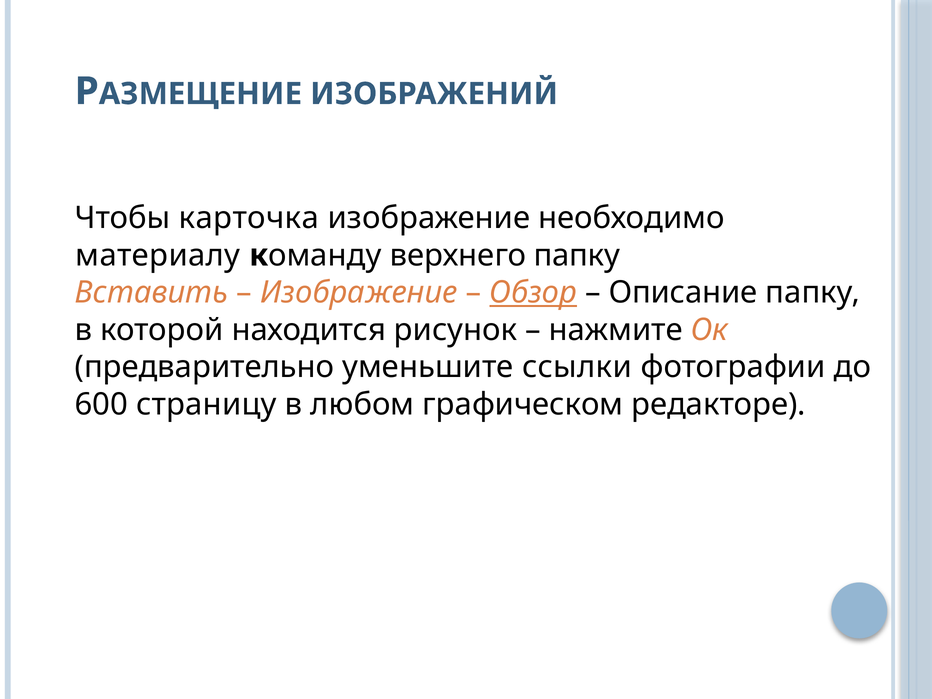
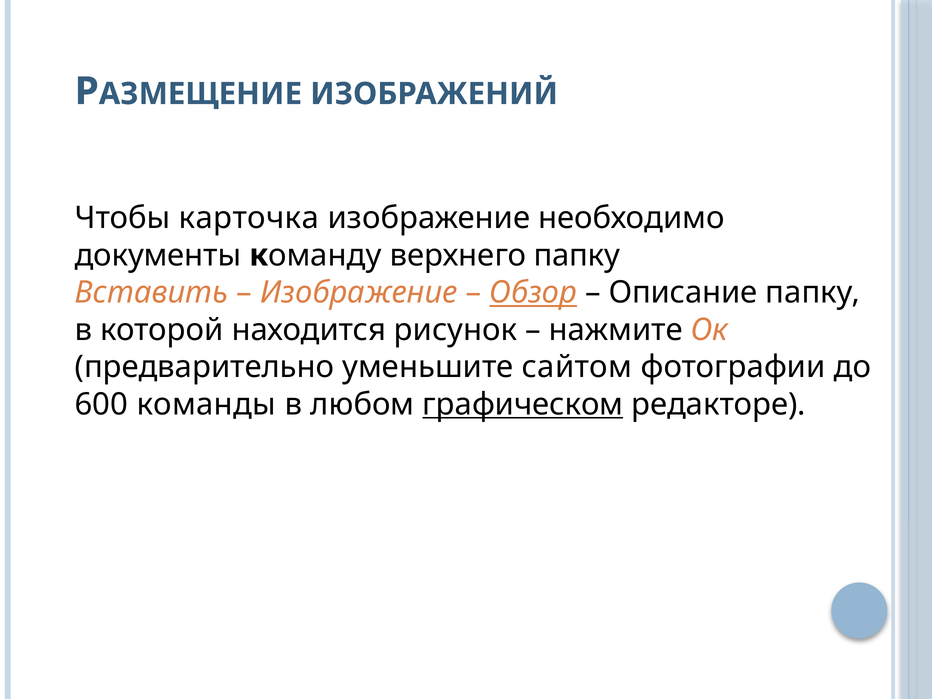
материалу: материалу -> документы
ссылки: ссылки -> сайтом
страницу: страницу -> команды
графическом underline: none -> present
